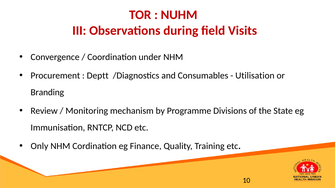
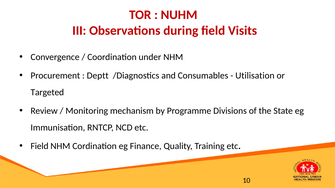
Branding: Branding -> Targeted
Only at (39, 146): Only -> Field
